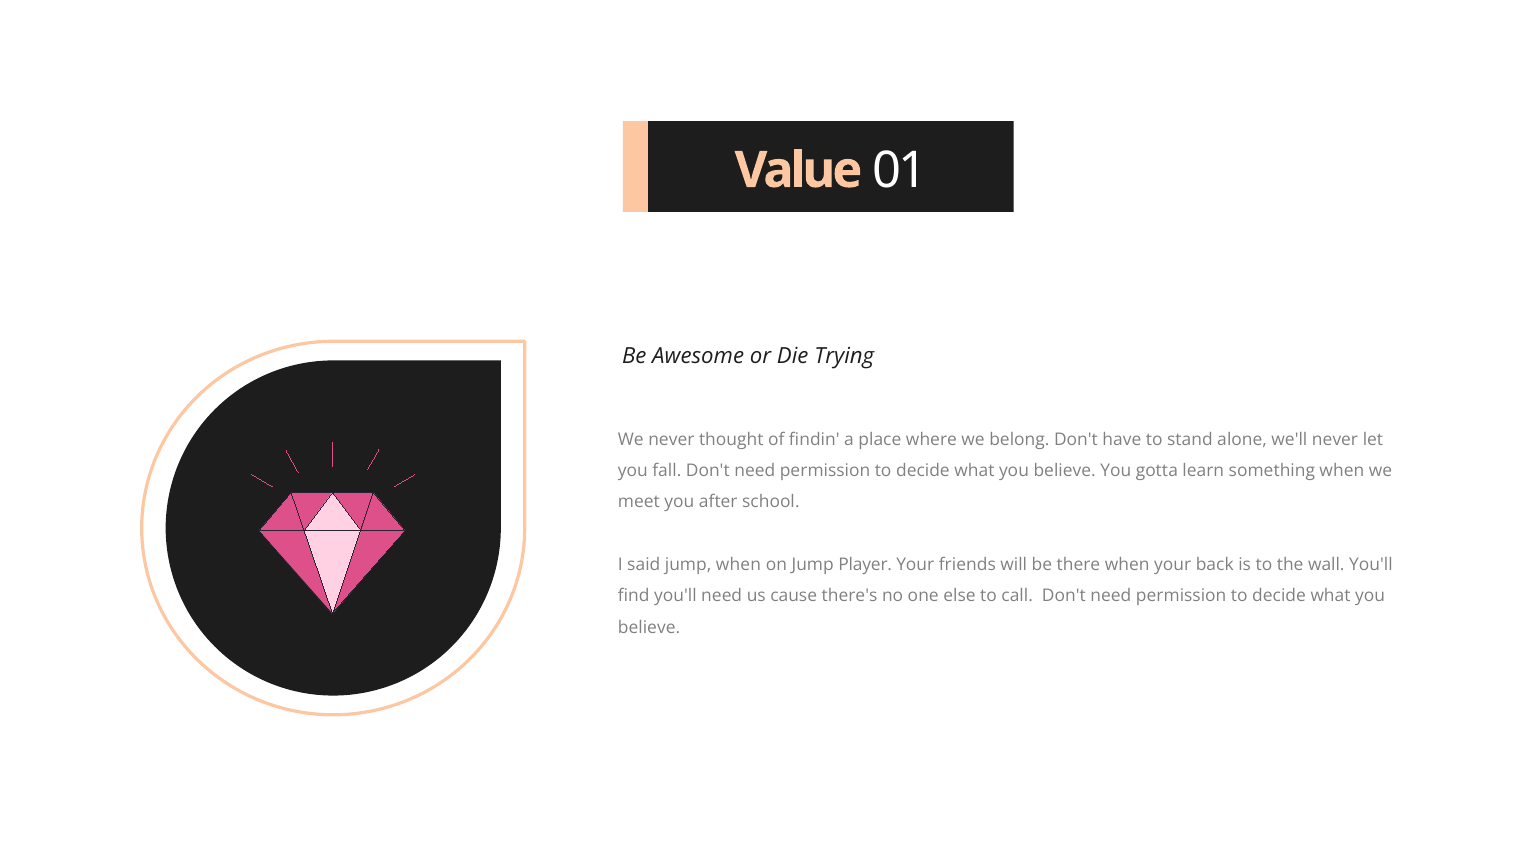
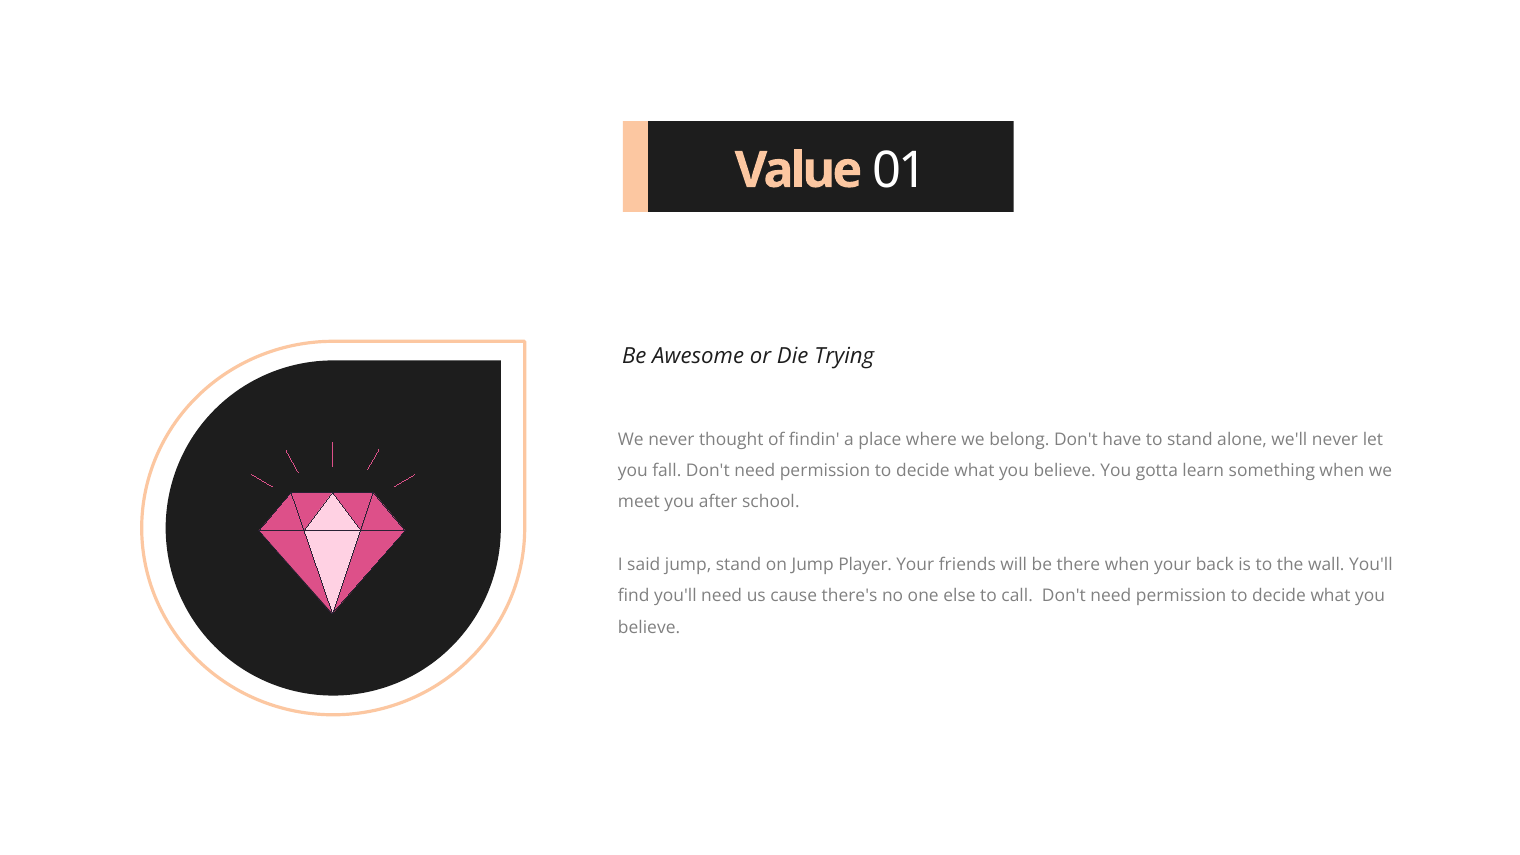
jump when: when -> stand
